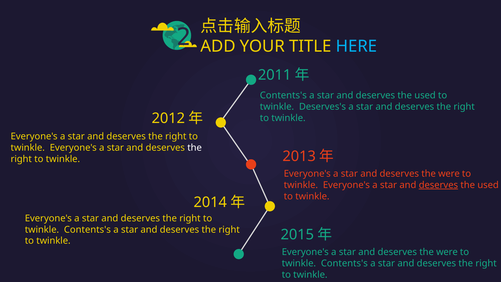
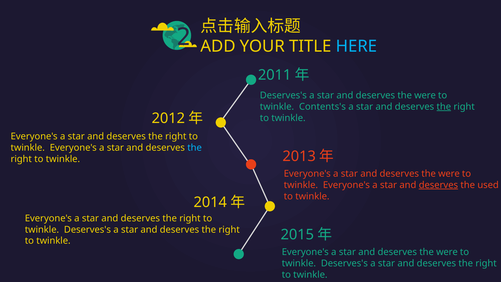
Contents's at (283, 95): Contents's -> Deserves's
used at (425, 95): used -> were
Deserves's: Deserves's -> Contents's
the at (444, 107) underline: none -> present
the at (195, 148) colour: white -> light blue
Contents's at (87, 229): Contents's -> Deserves's
Contents's at (344, 263): Contents's -> Deserves's
